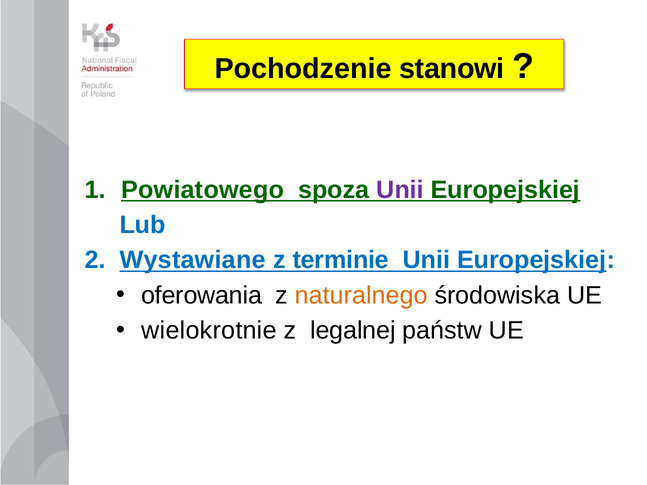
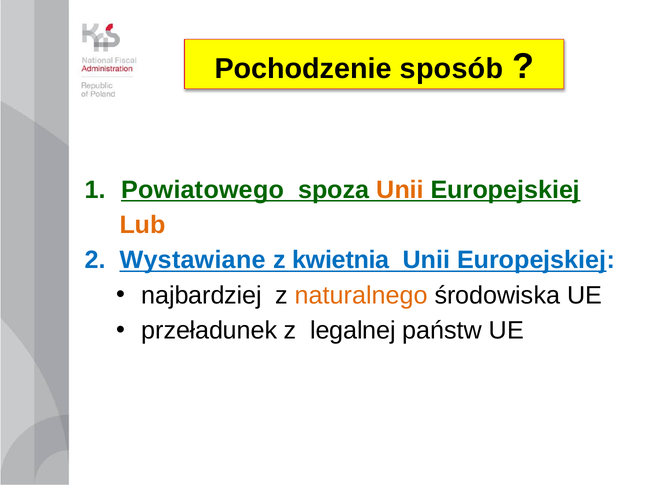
stanowi: stanowi -> sposób
Unii at (400, 190) colour: purple -> orange
Lub colour: blue -> orange
terminie: terminie -> kwietnia
oferowania: oferowania -> najbardziej
wielokrotnie: wielokrotnie -> przeładunek
